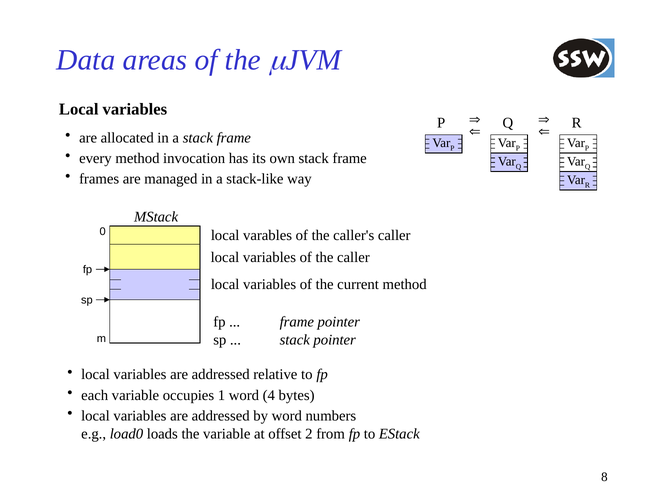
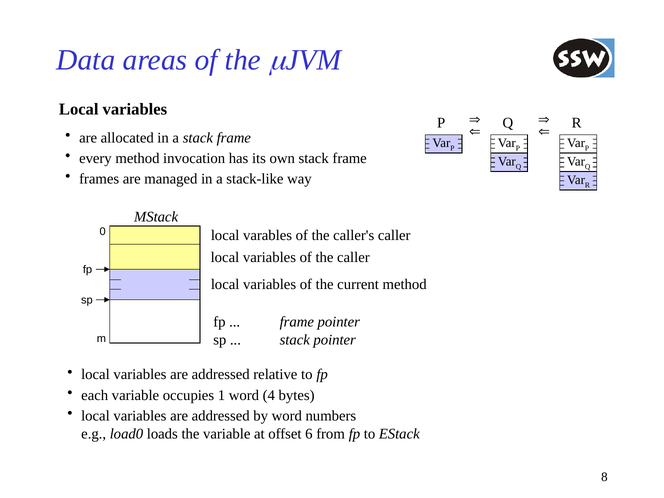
2: 2 -> 6
